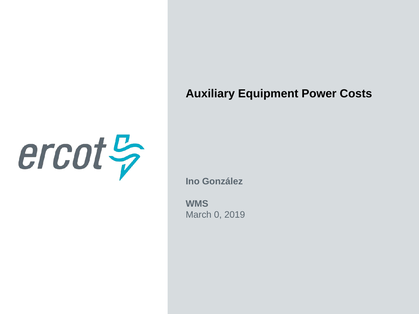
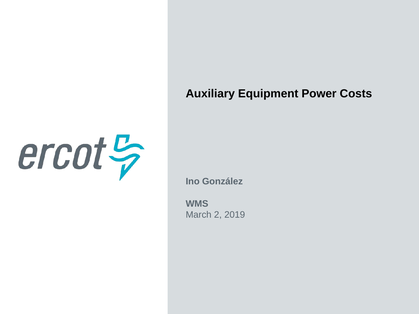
0: 0 -> 2
